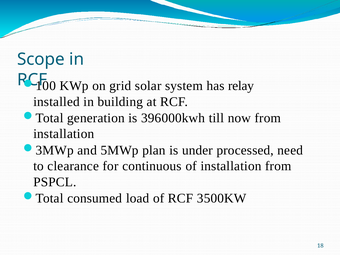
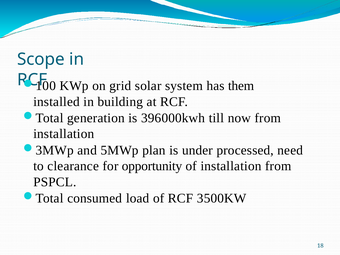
relay: relay -> them
continuous: continuous -> opportunity
